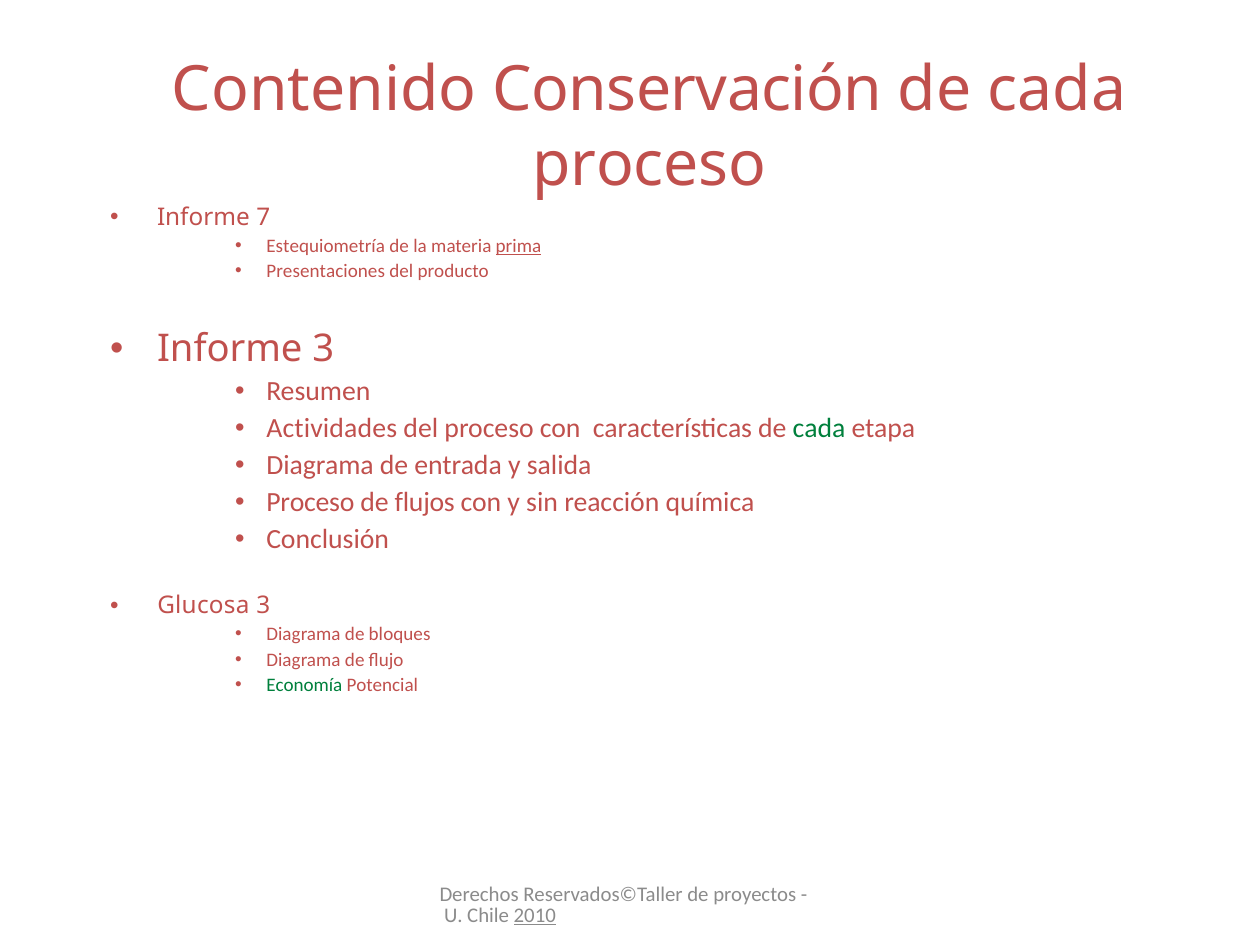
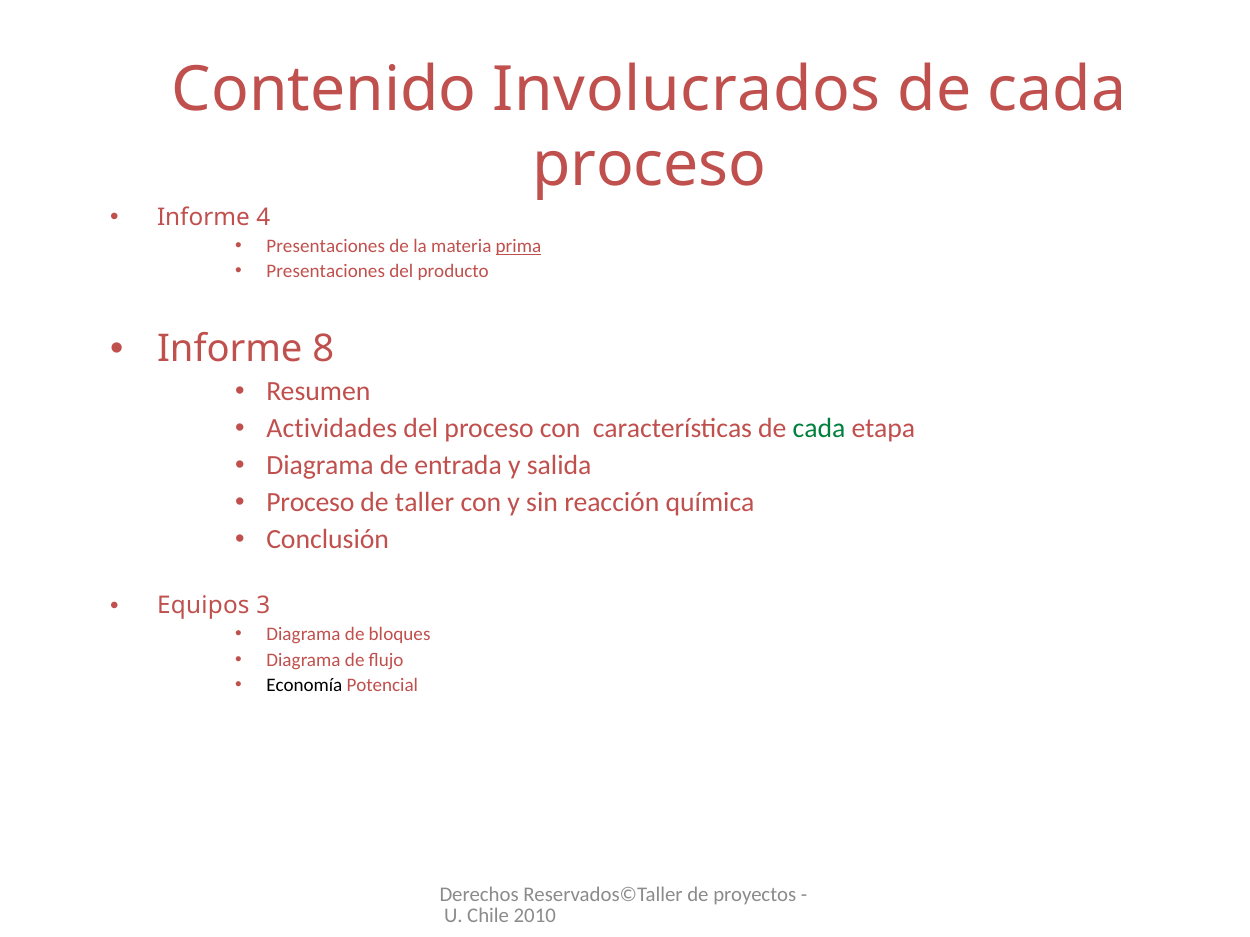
Conservación: Conservación -> Involucrados
7: 7 -> 4
Estequiometría at (326, 246): Estequiometría -> Presentaciones
Informe 3: 3 -> 8
flujos: flujos -> taller
Glucosa: Glucosa -> Equipos
Economía colour: green -> black
2010 underline: present -> none
